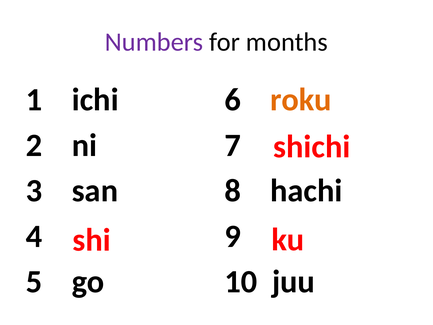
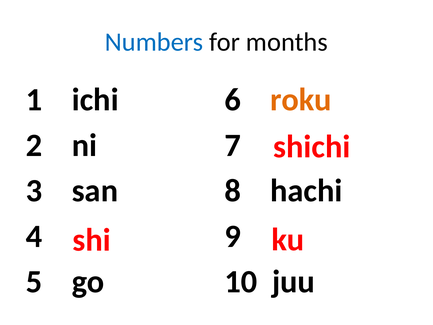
Numbers colour: purple -> blue
